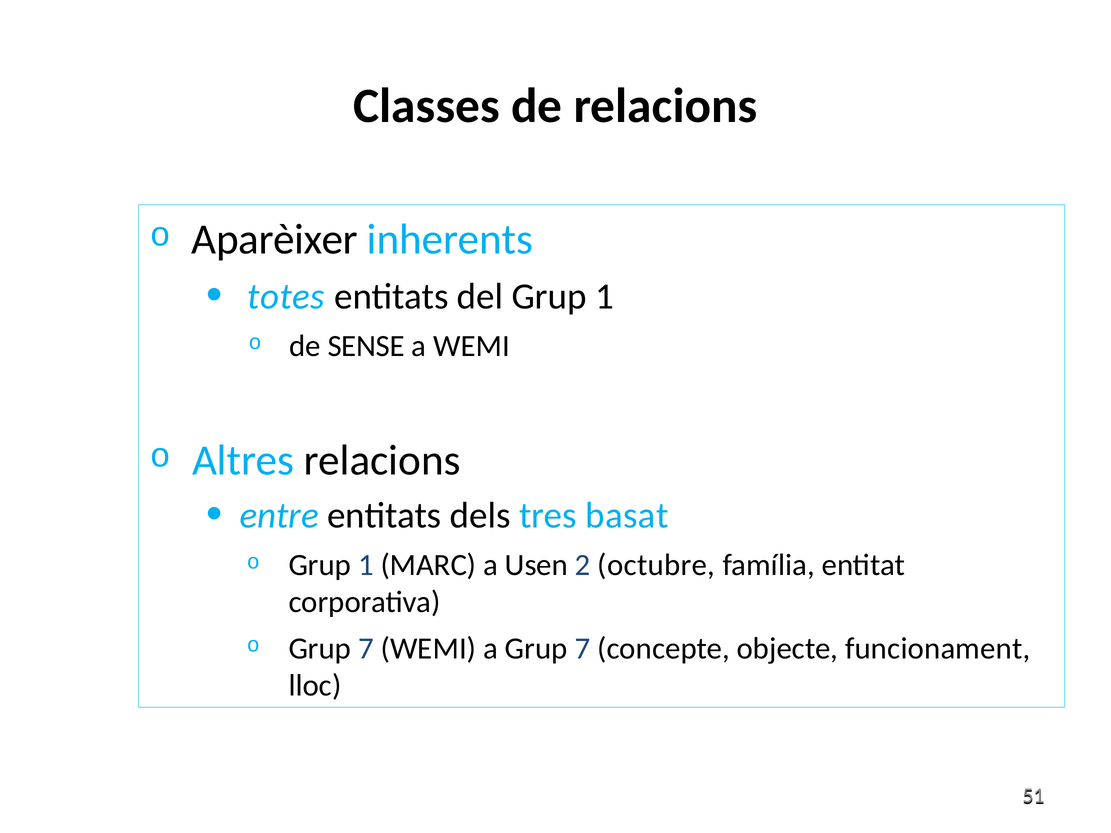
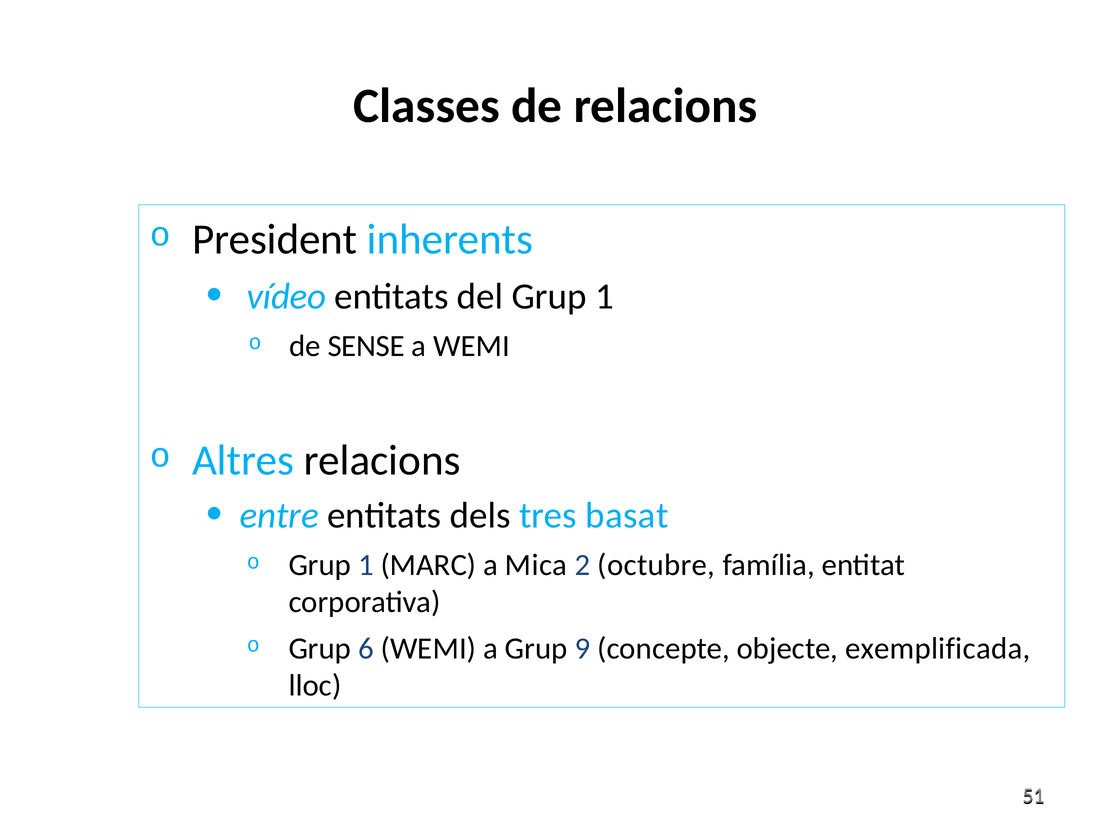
Aparèixer: Aparèixer -> President
totes: totes -> vídeo
Usen: Usen -> Mica
7 at (366, 649): 7 -> 6
a Grup 7: 7 -> 9
funcionament: funcionament -> exemplificada
